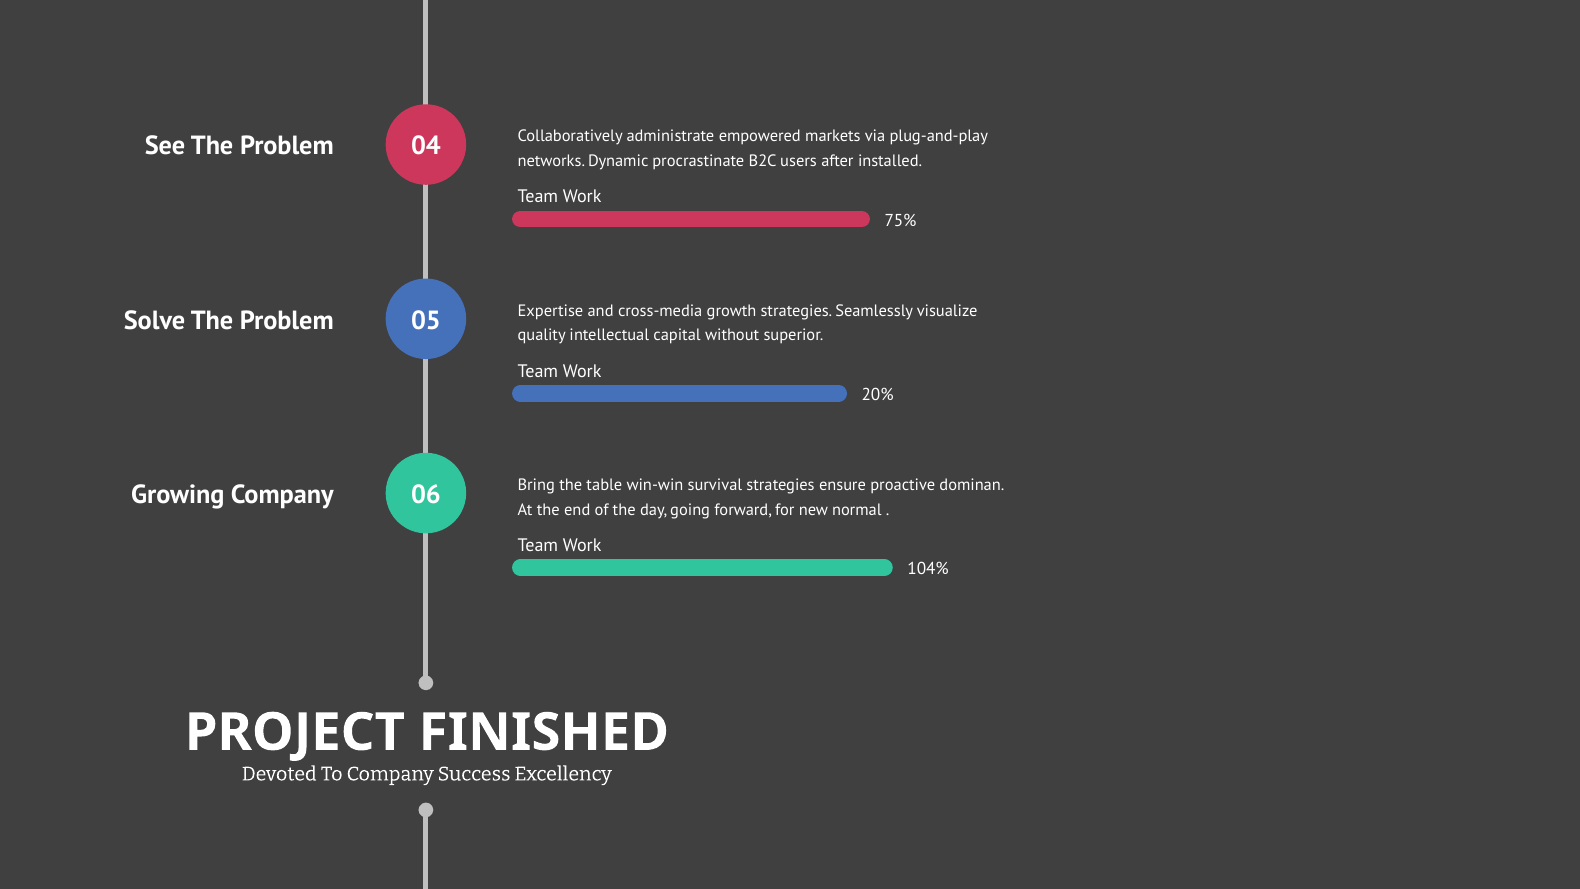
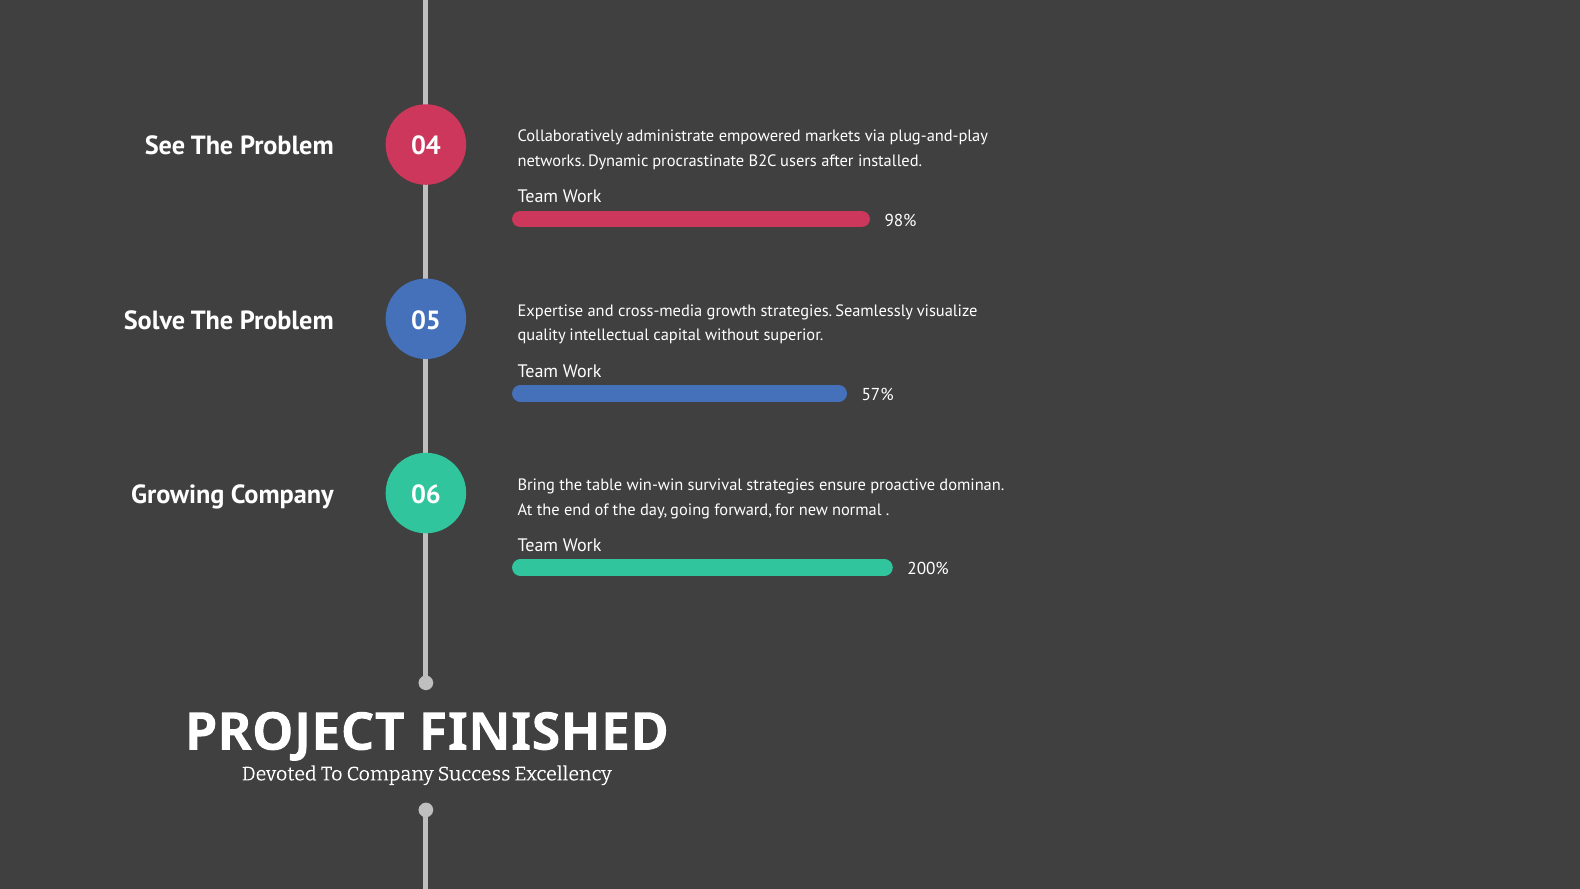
75%: 75% -> 98%
20%: 20% -> 57%
104%: 104% -> 200%
